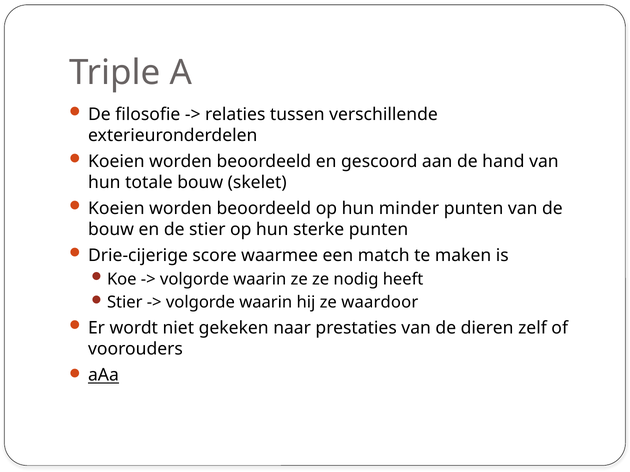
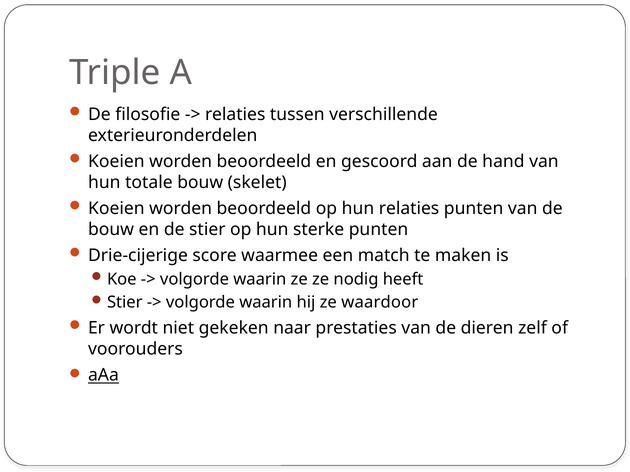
hun minder: minder -> relaties
